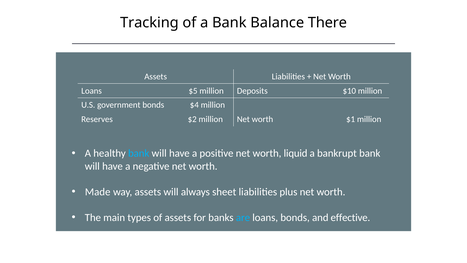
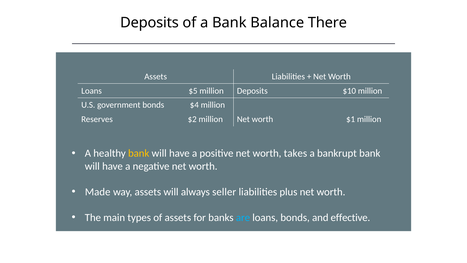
Tracking at (149, 23): Tracking -> Deposits
bank at (139, 153) colour: light blue -> yellow
liquid: liquid -> takes
sheet: sheet -> seller
